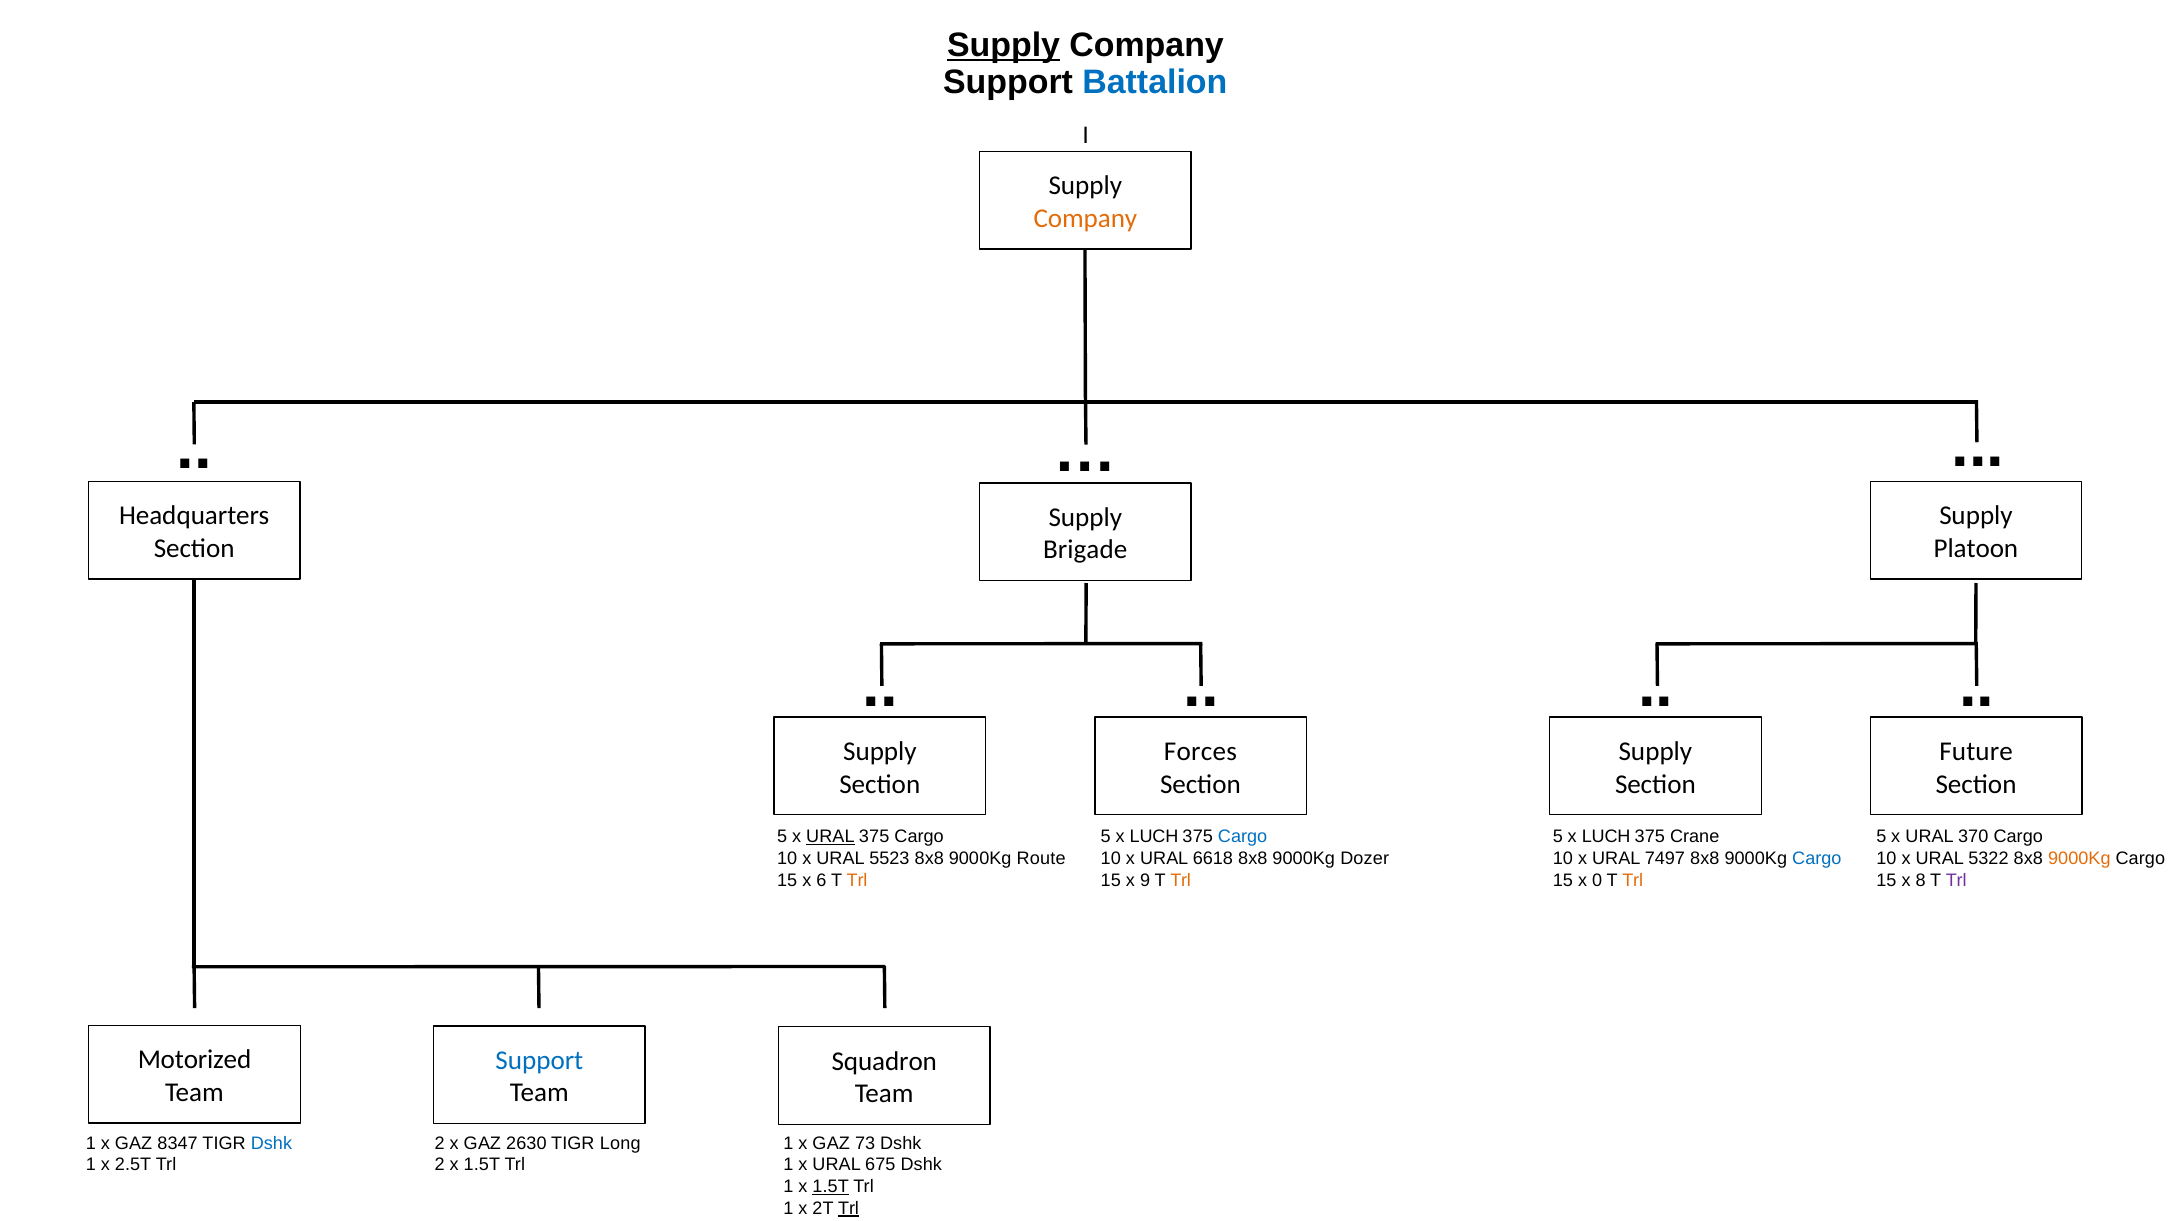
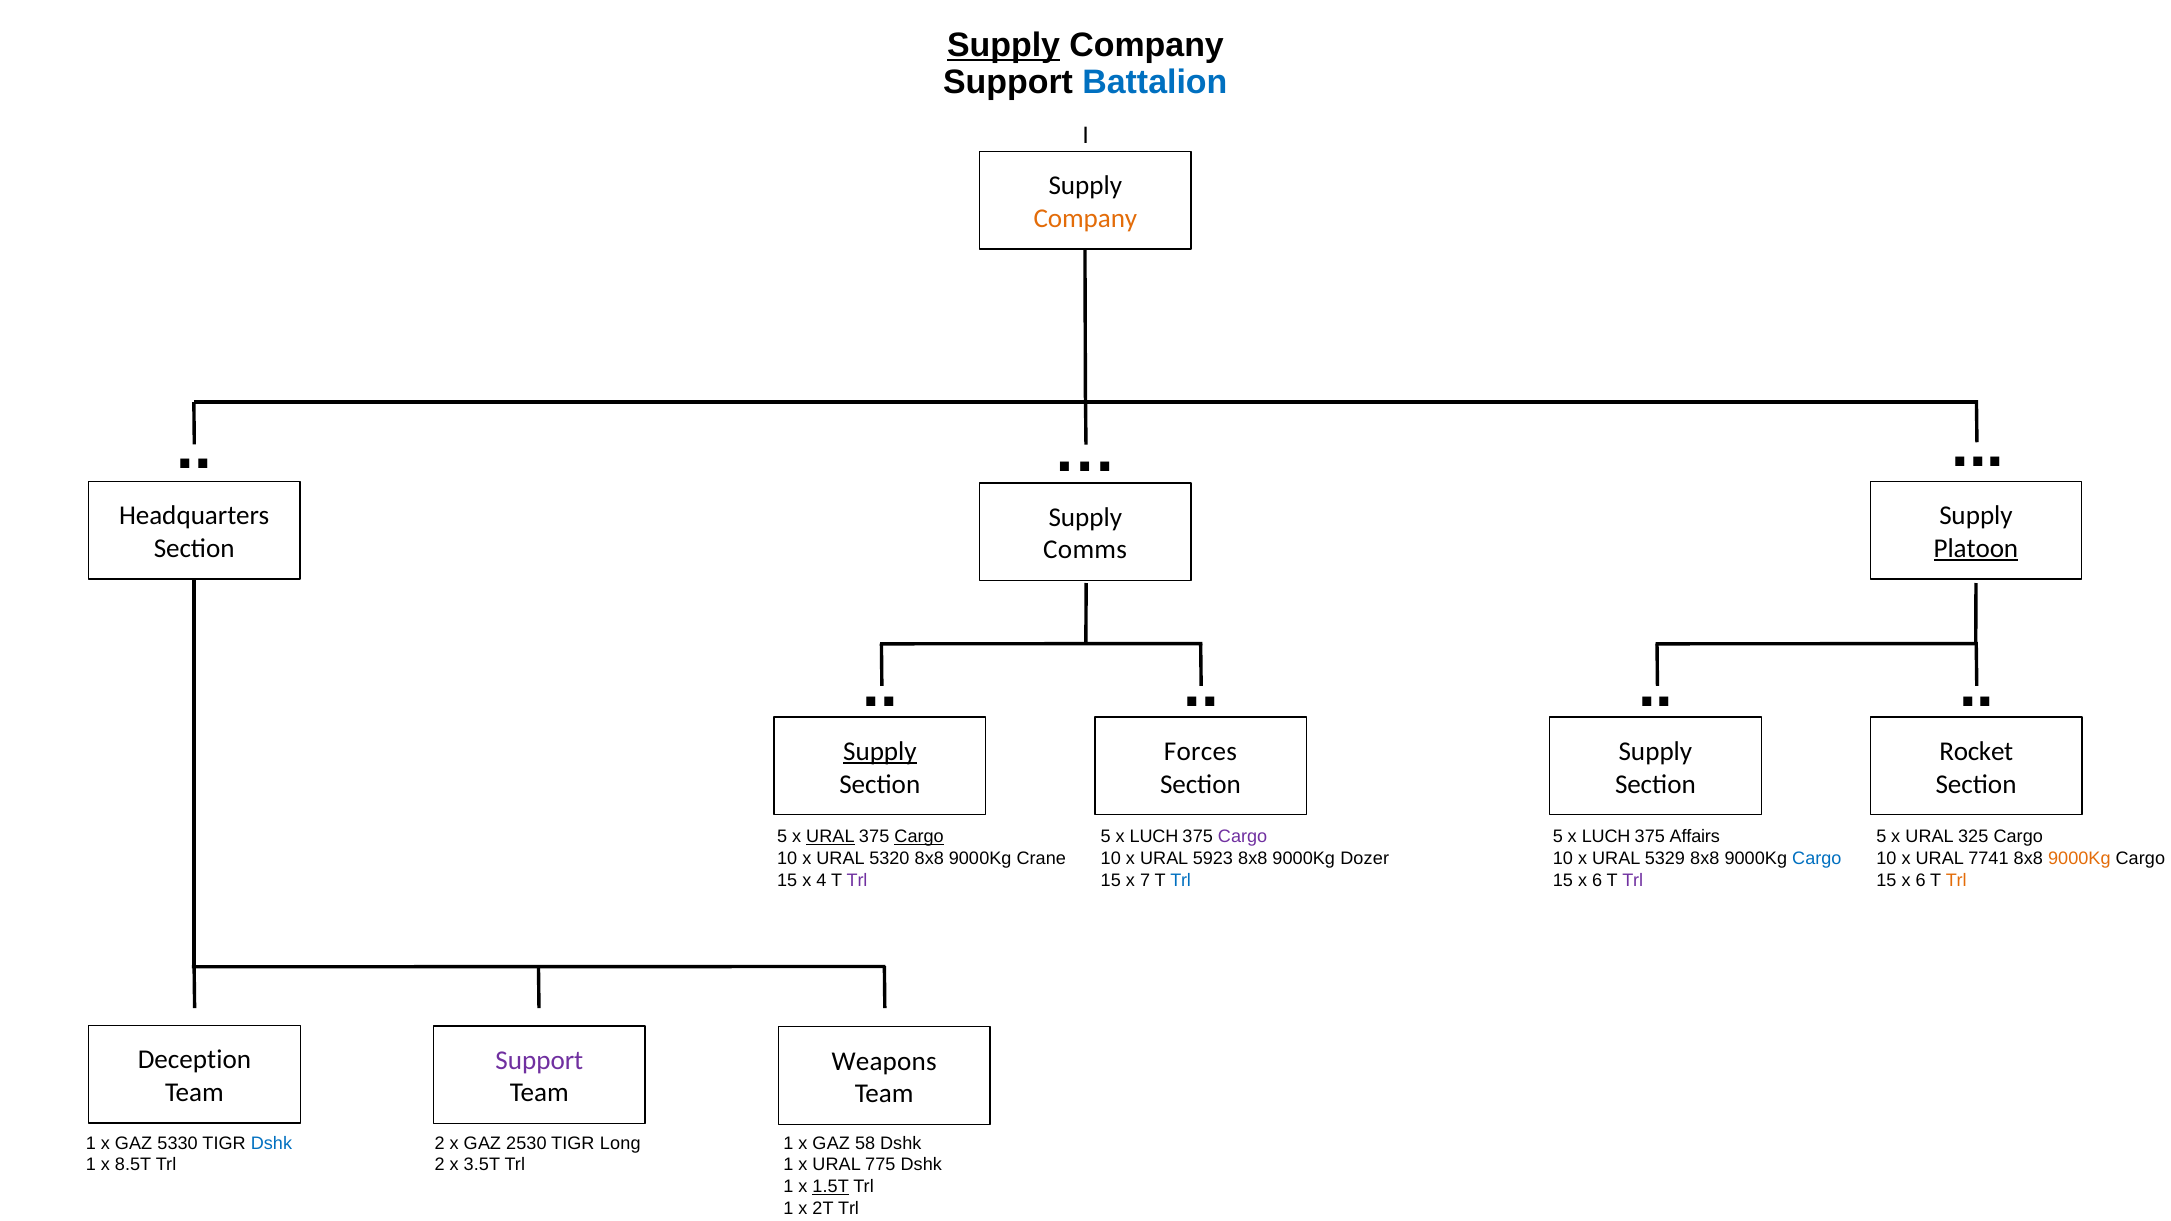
Platoon underline: none -> present
Brigade: Brigade -> Comms
Supply at (880, 752) underline: none -> present
Future: Future -> Rocket
Cargo at (919, 837) underline: none -> present
Cargo at (1243, 837) colour: blue -> purple
Crane: Crane -> Affairs
370: 370 -> 325
5523: 5523 -> 5320
Route: Route -> Crane
6618: 6618 -> 5923
7497: 7497 -> 5329
5322: 5322 -> 7741
6: 6 -> 4
Trl at (857, 880) colour: orange -> purple
9: 9 -> 7
Trl at (1181, 880) colour: orange -> blue
0 at (1597, 880): 0 -> 6
Trl at (1633, 880) colour: orange -> purple
8 at (1921, 880): 8 -> 6
Trl at (1956, 880) colour: purple -> orange
Motorized: Motorized -> Deception
Support at (539, 1060) colour: blue -> purple
Squadron: Squadron -> Weapons
8347: 8347 -> 5330
2630: 2630 -> 2530
73: 73 -> 58
2.5T: 2.5T -> 8.5T
2 x 1.5T: 1.5T -> 3.5T
675: 675 -> 775
Trl at (849, 1208) underline: present -> none
